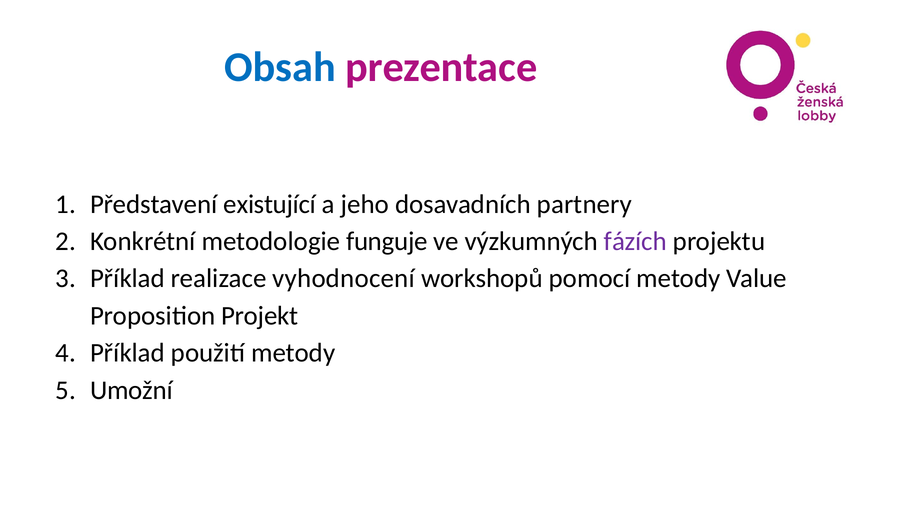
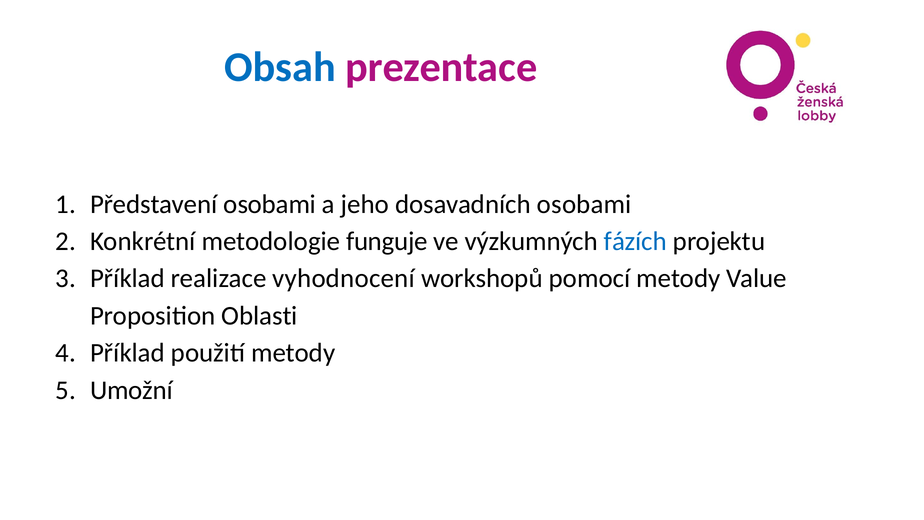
Představení existující: existující -> osobami
dosavadních partnery: partnery -> osobami
fázích colour: purple -> blue
Projekt: Projekt -> Oblasti
